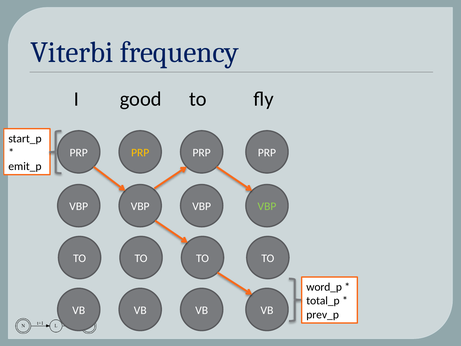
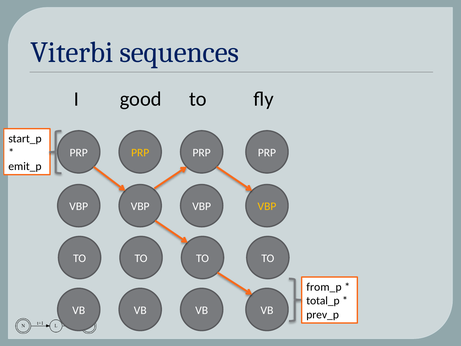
frequency: frequency -> sequences
VBP at (267, 206) colour: light green -> yellow
word_p: word_p -> from_p
